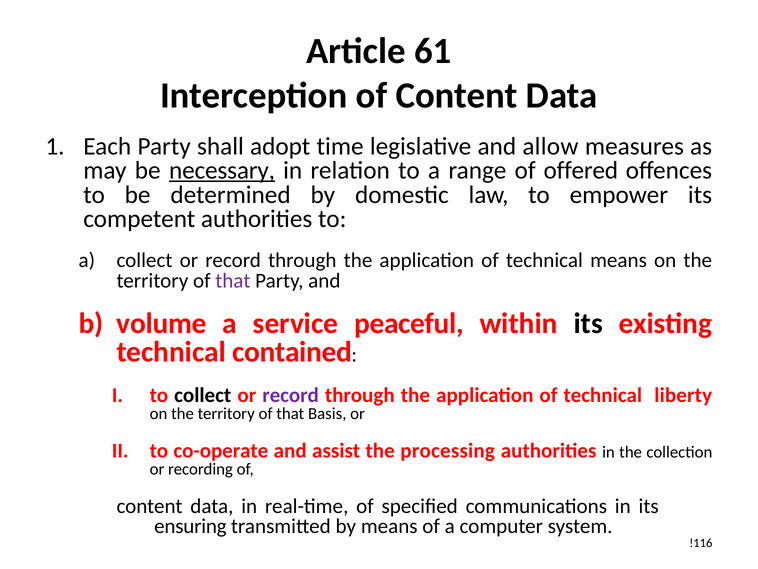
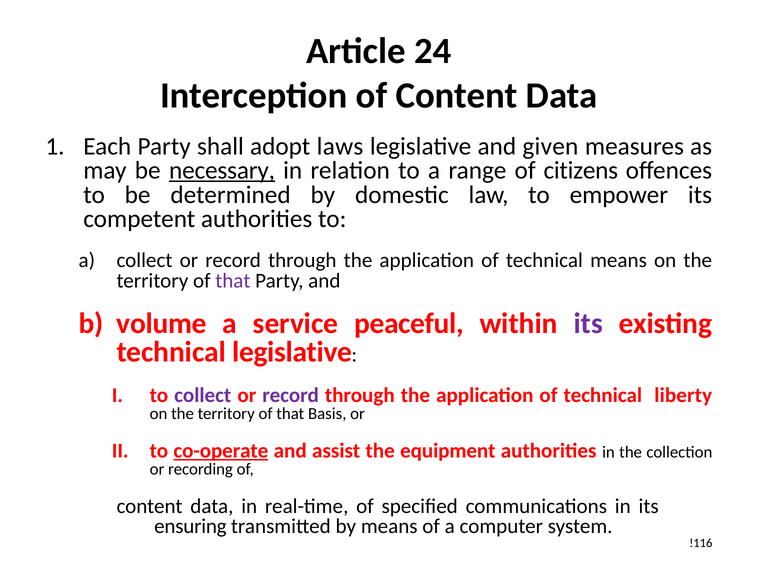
61: 61 -> 24
time: time -> laws
allow: allow -> given
offered: offered -> citizens
its at (588, 323) colour: black -> purple
technical contained: contained -> legislative
collect at (203, 395) colour: black -> purple
co-operate underline: none -> present
processing: processing -> equipment
